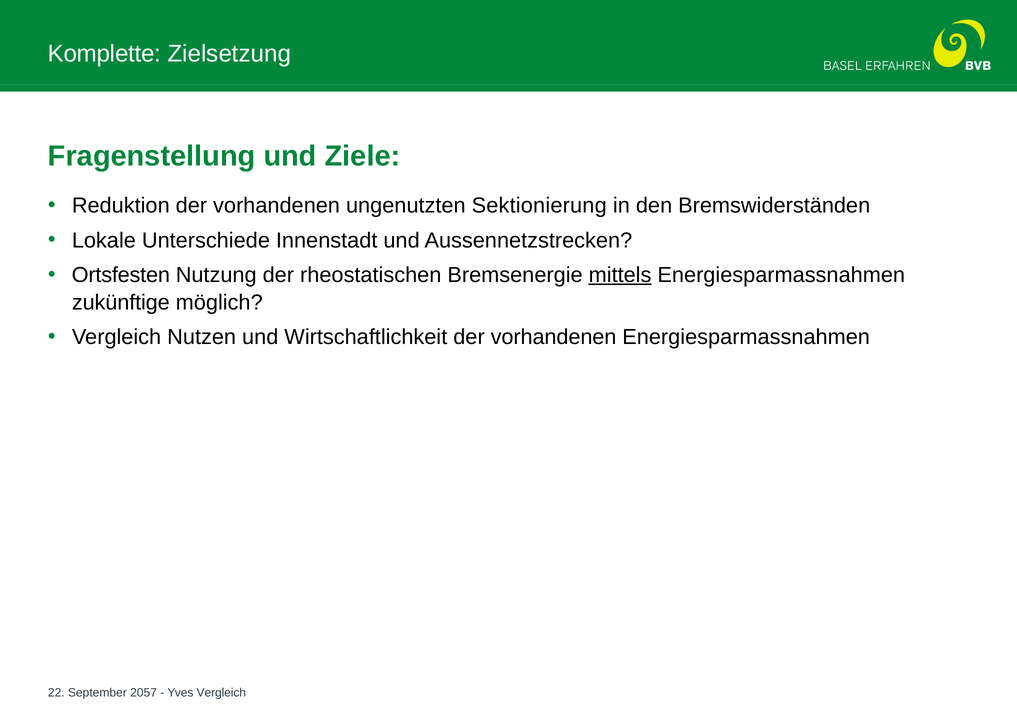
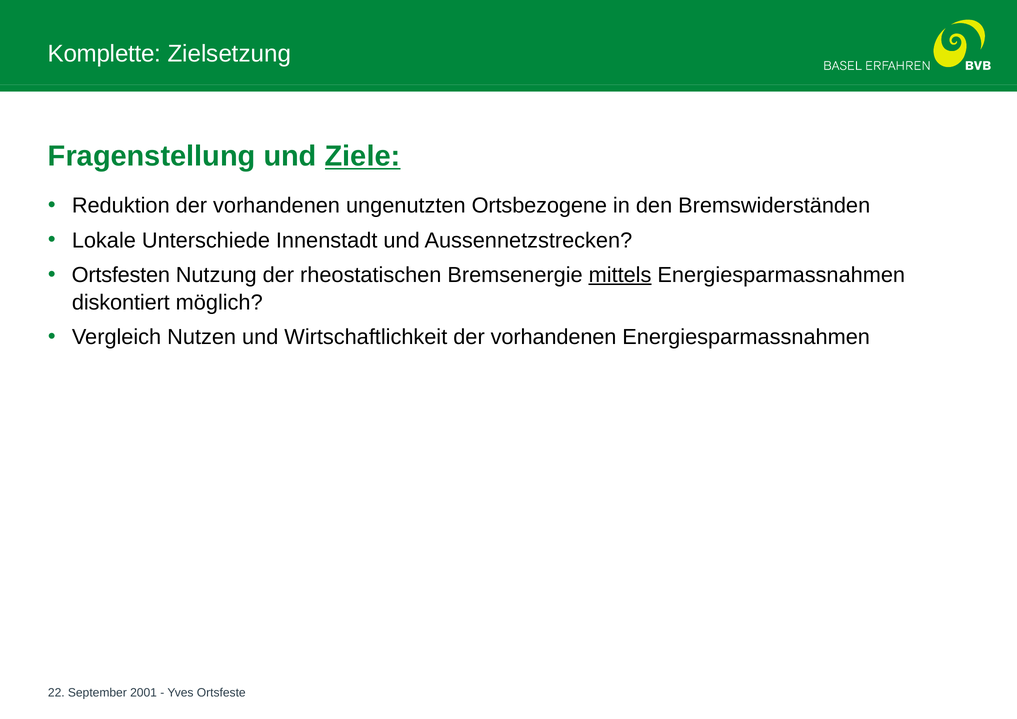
Ziele underline: none -> present
Sektionierung: Sektionierung -> Ortsbezogene
zukünftige: zukünftige -> diskontiert
2057: 2057 -> 2001
Yves Vergleich: Vergleich -> Ortsfeste
